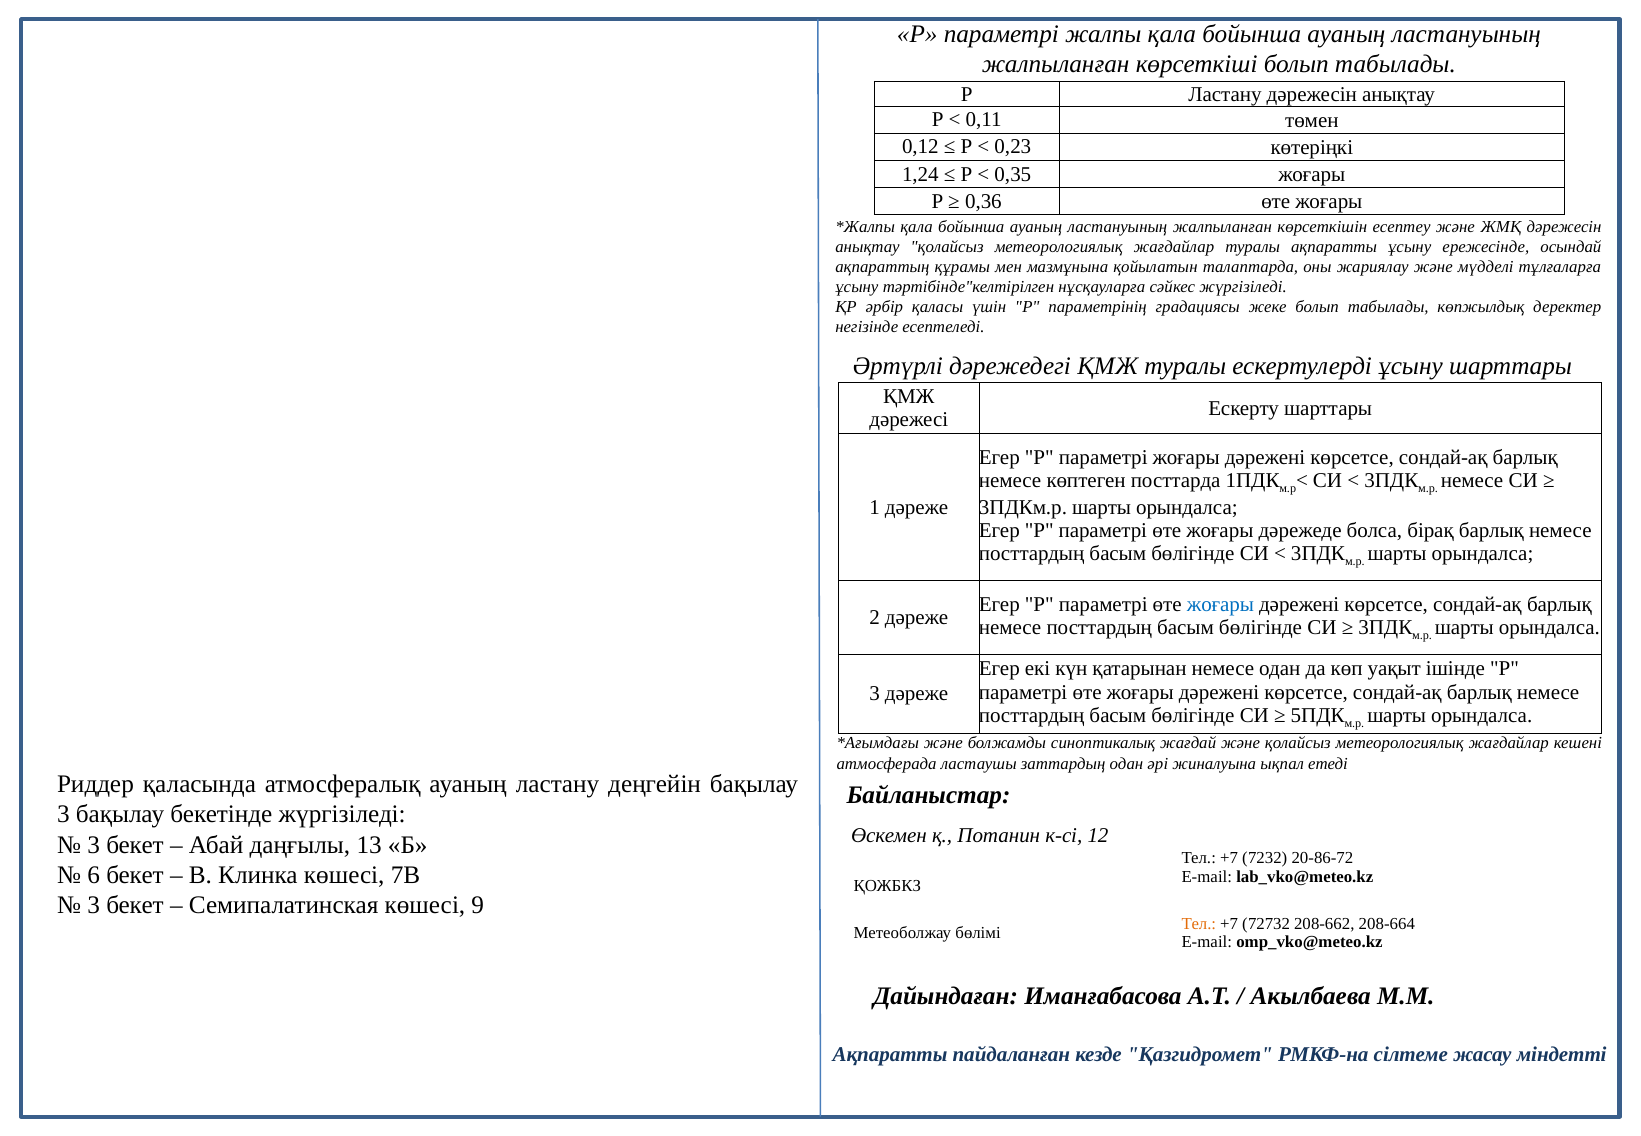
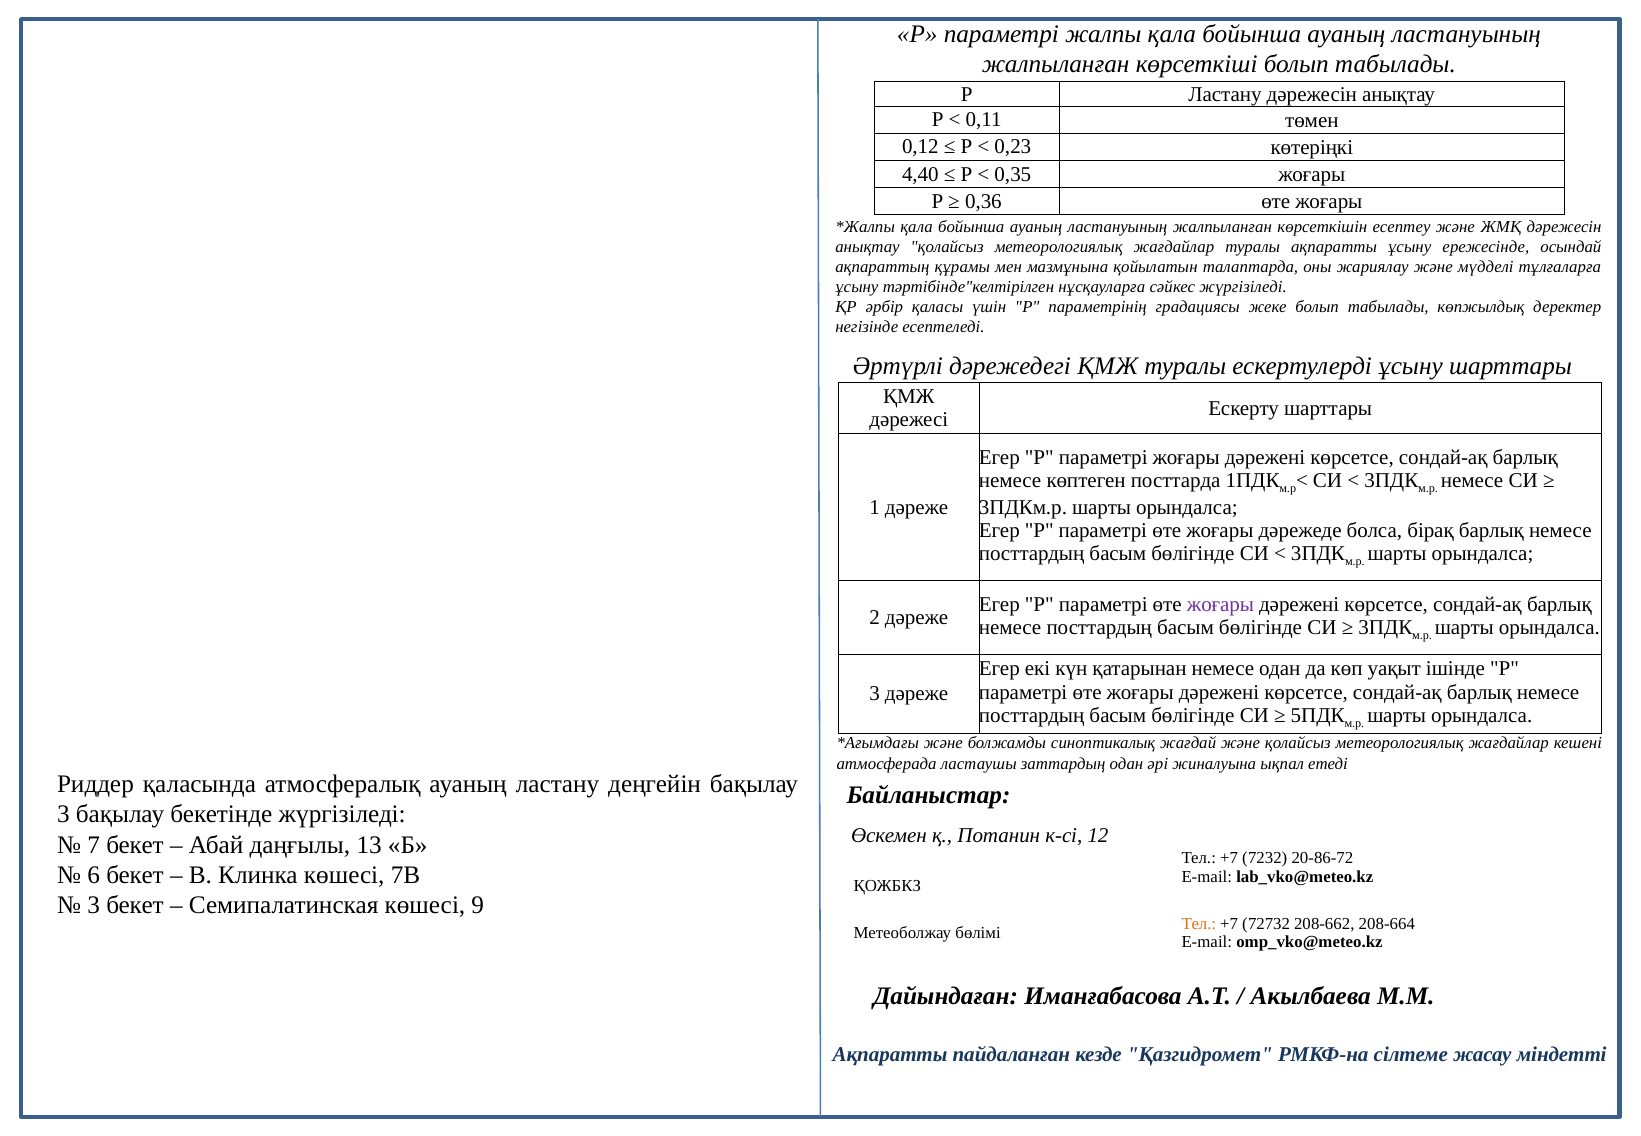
1,24: 1,24 -> 4,40
жоғары at (1220, 604) colour: blue -> purple
3 at (94, 845): 3 -> 7
